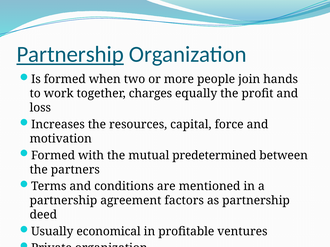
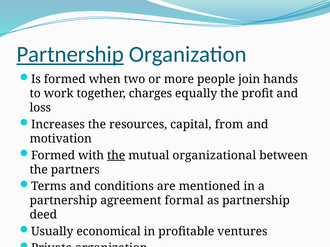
force: force -> from
the at (116, 156) underline: none -> present
predetermined: predetermined -> organizational
factors: factors -> formal
